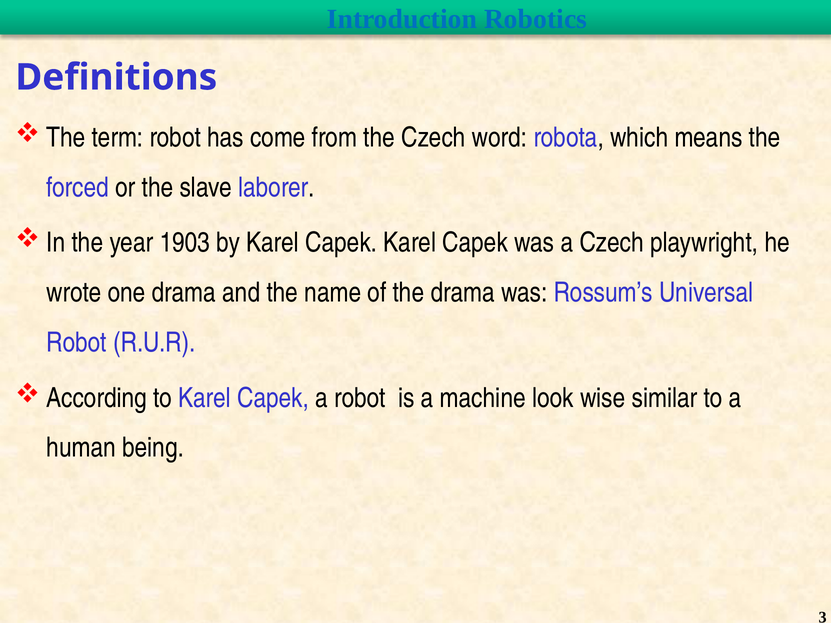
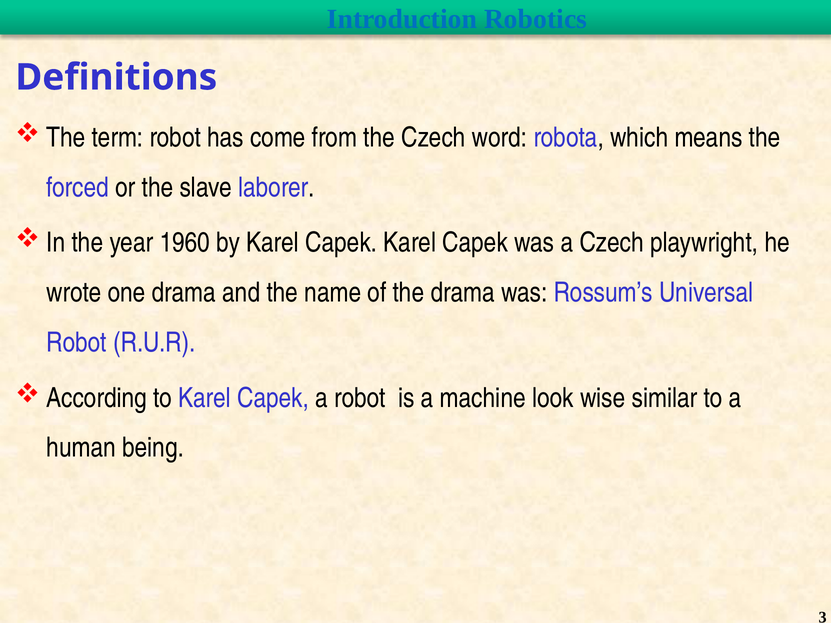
1903: 1903 -> 1960
